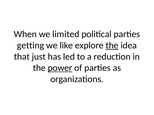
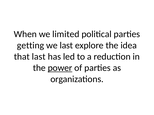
we like: like -> last
the at (112, 46) underline: present -> none
that just: just -> last
